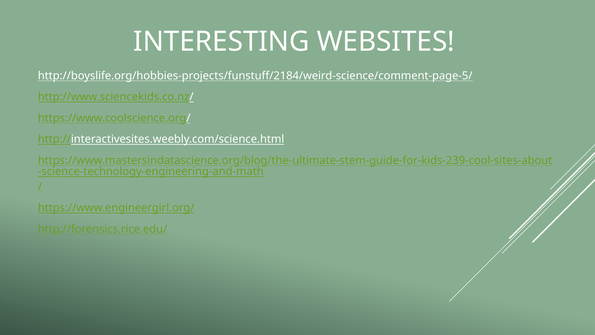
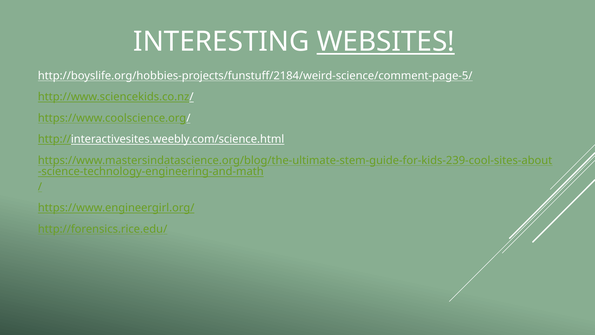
WEBSITES underline: none -> present
